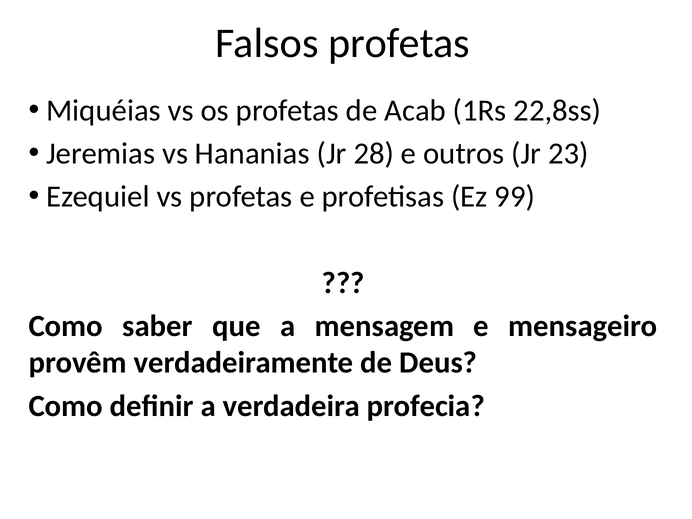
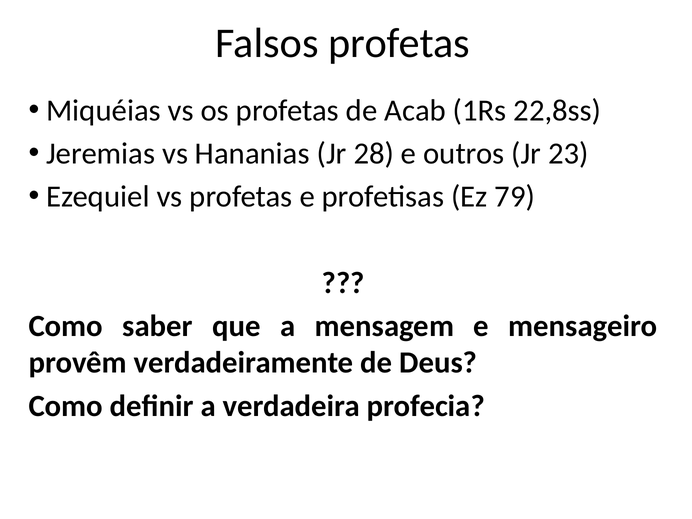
99: 99 -> 79
